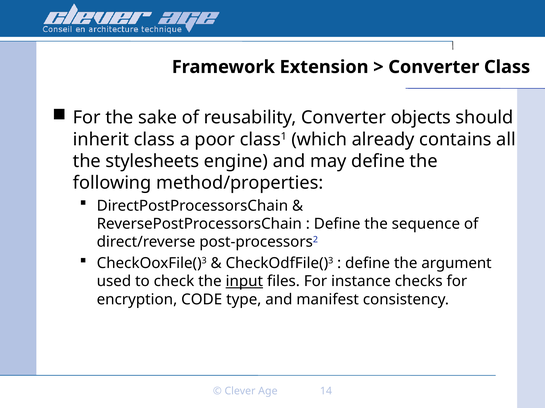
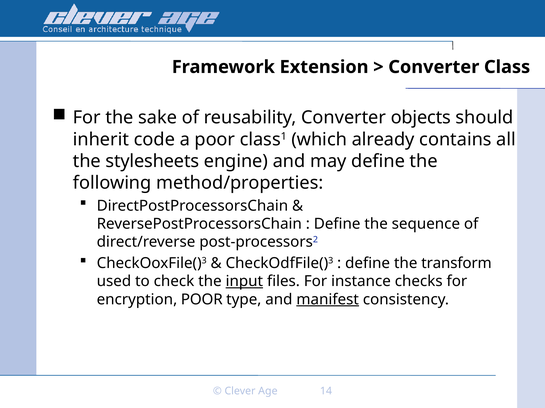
inherit class: class -> code
argument: argument -> transform
encryption CODE: CODE -> POOR
manifest underline: none -> present
